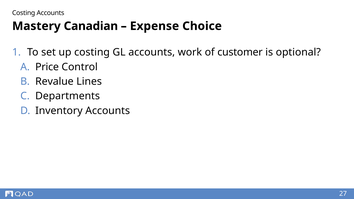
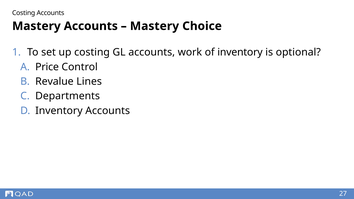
Mastery Canadian: Canadian -> Accounts
Expense at (154, 26): Expense -> Mastery
of customer: customer -> inventory
